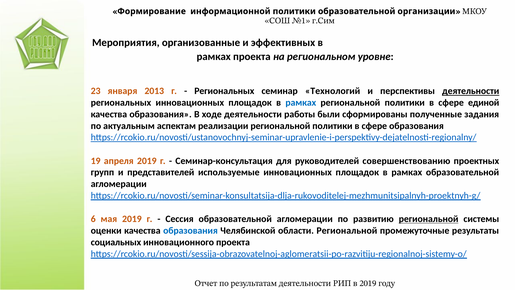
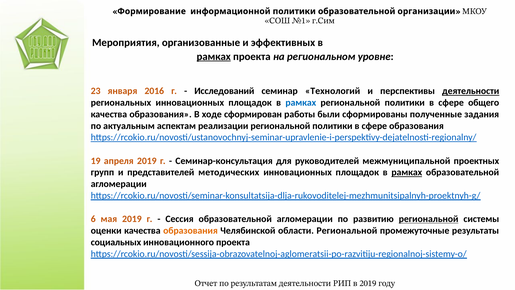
рамках at (214, 56) underline: none -> present
2013: 2013 -> 2016
Региональных at (224, 91): Региональных -> Исследований
единой: единой -> общего
ходе деятельности: деятельности -> сформирован
совершенствованию: совершенствованию -> межмуниципальной
используемые: используемые -> методических
рамках at (407, 172) underline: none -> present
образования at (190, 230) colour: blue -> orange
